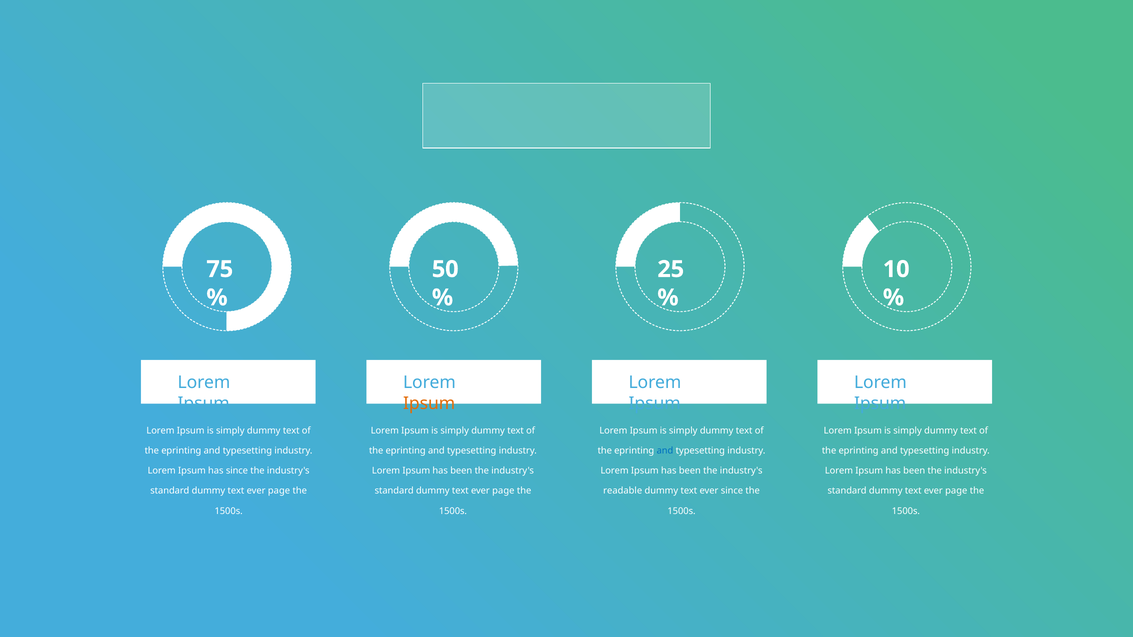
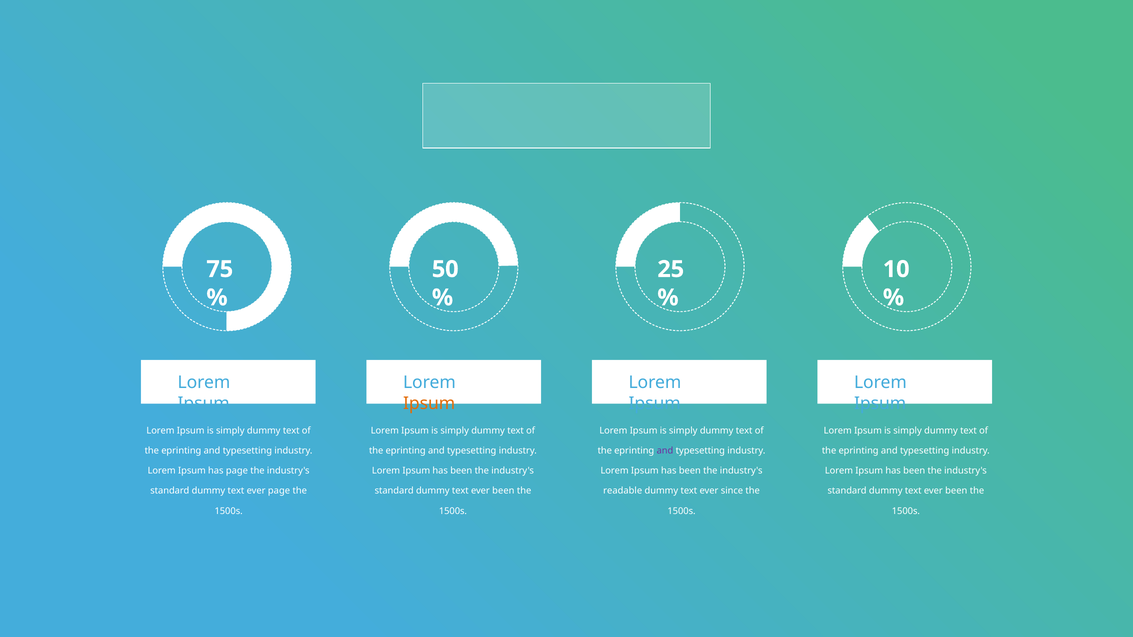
and at (665, 451) colour: blue -> purple
has since: since -> page
page at (503, 491): page -> been
page at (956, 491): page -> been
